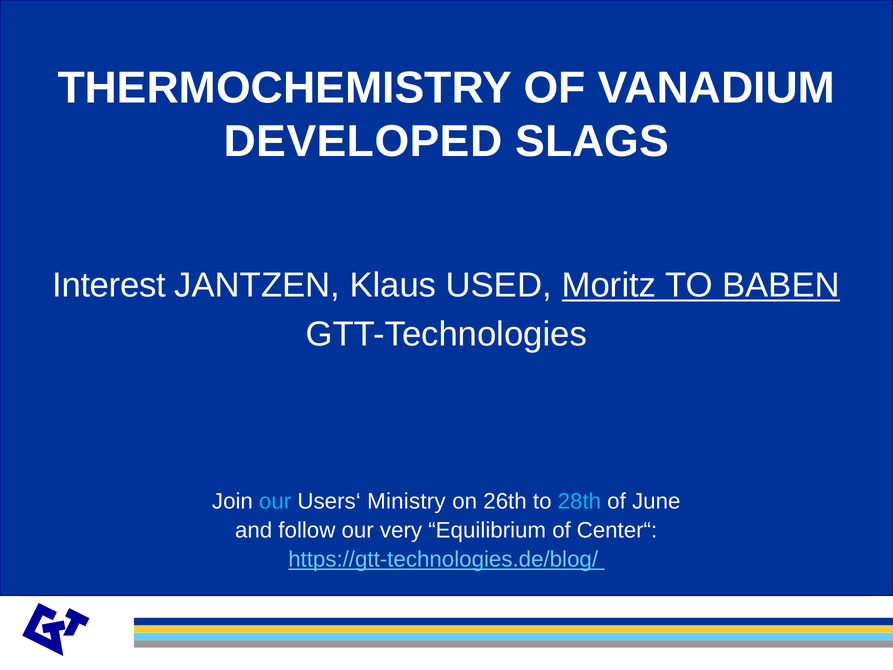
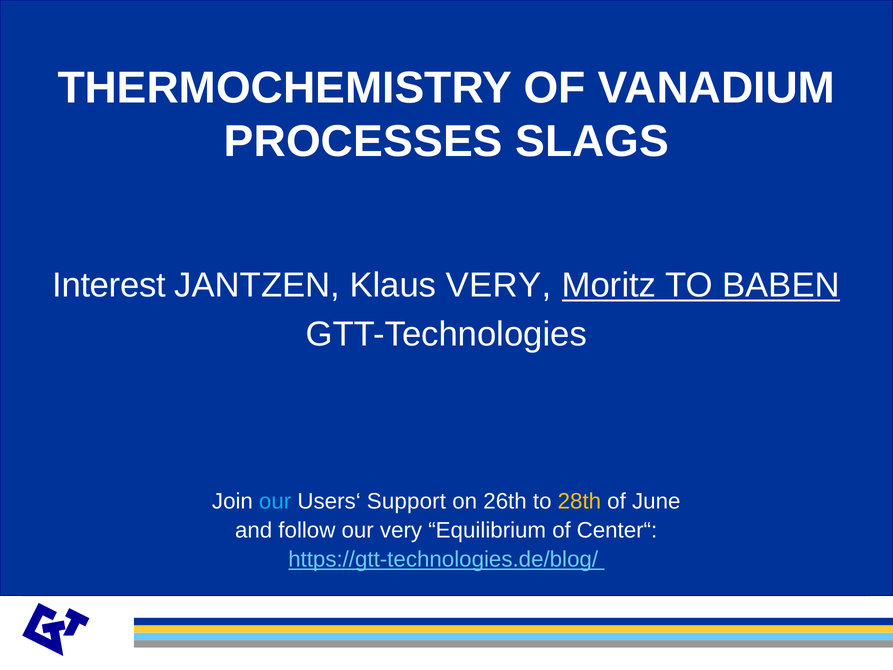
DEVELOPED: DEVELOPED -> PROCESSES
Klaus USED: USED -> VERY
Ministry: Ministry -> Support
28th colour: light blue -> yellow
